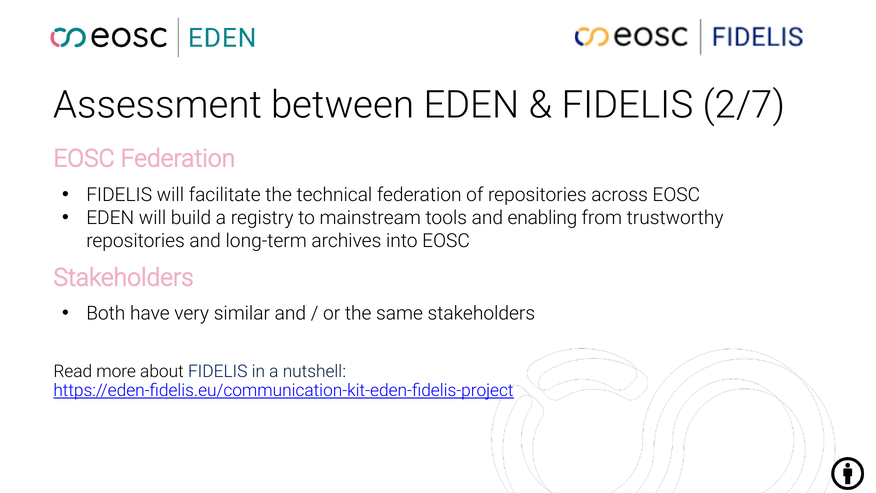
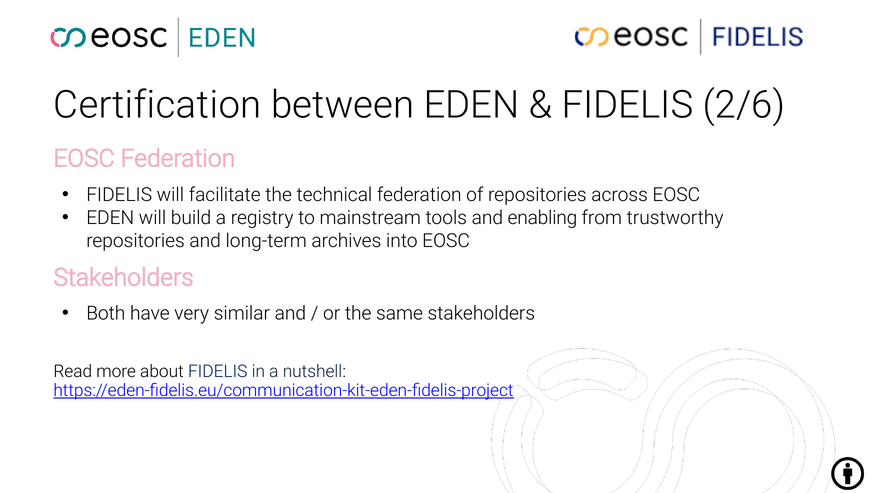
Assessment: Assessment -> Certification
2/7: 2/7 -> 2/6
